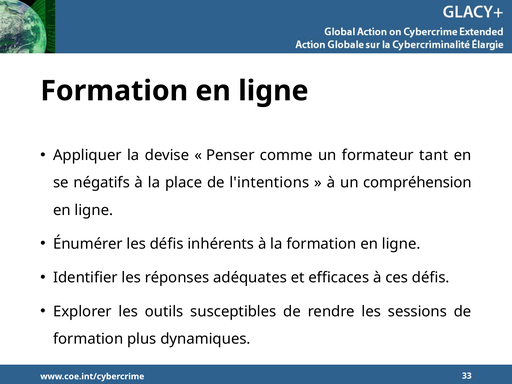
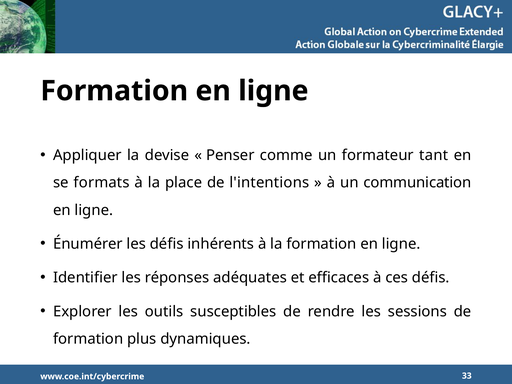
négatifs: négatifs -> formats
compréhension: compréhension -> communication
